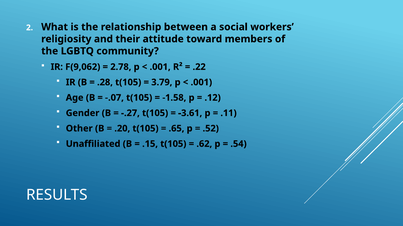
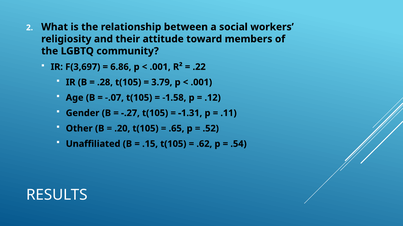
F(9,062: F(9,062 -> F(3,697
2.78: 2.78 -> 6.86
-3.61: -3.61 -> -1.31
